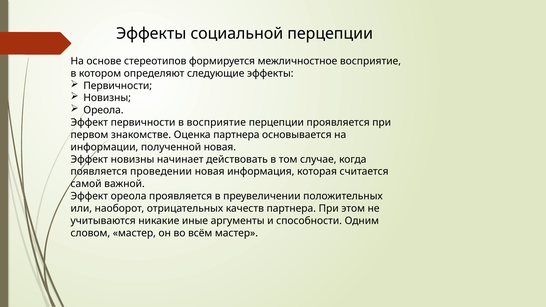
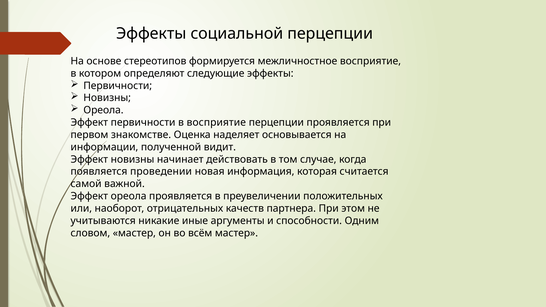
Оценка партнера: партнера -> наделяет
полученной новая: новая -> видит
